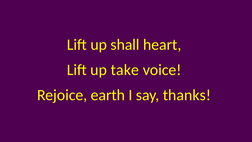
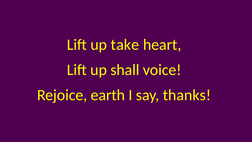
shall: shall -> take
take: take -> shall
